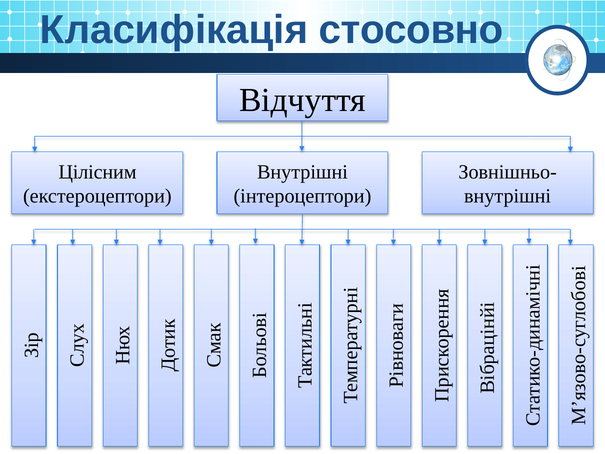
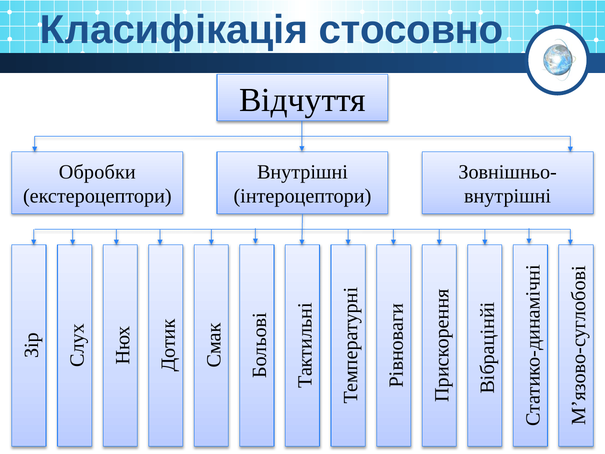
Цілісним: Цілісним -> Обробки
